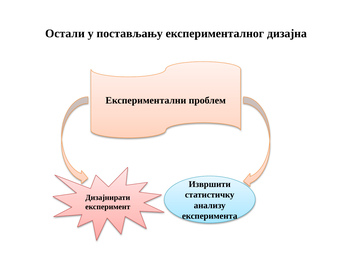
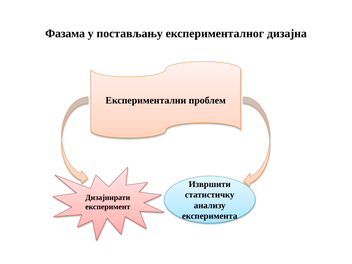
Остали: Остали -> Фазама
